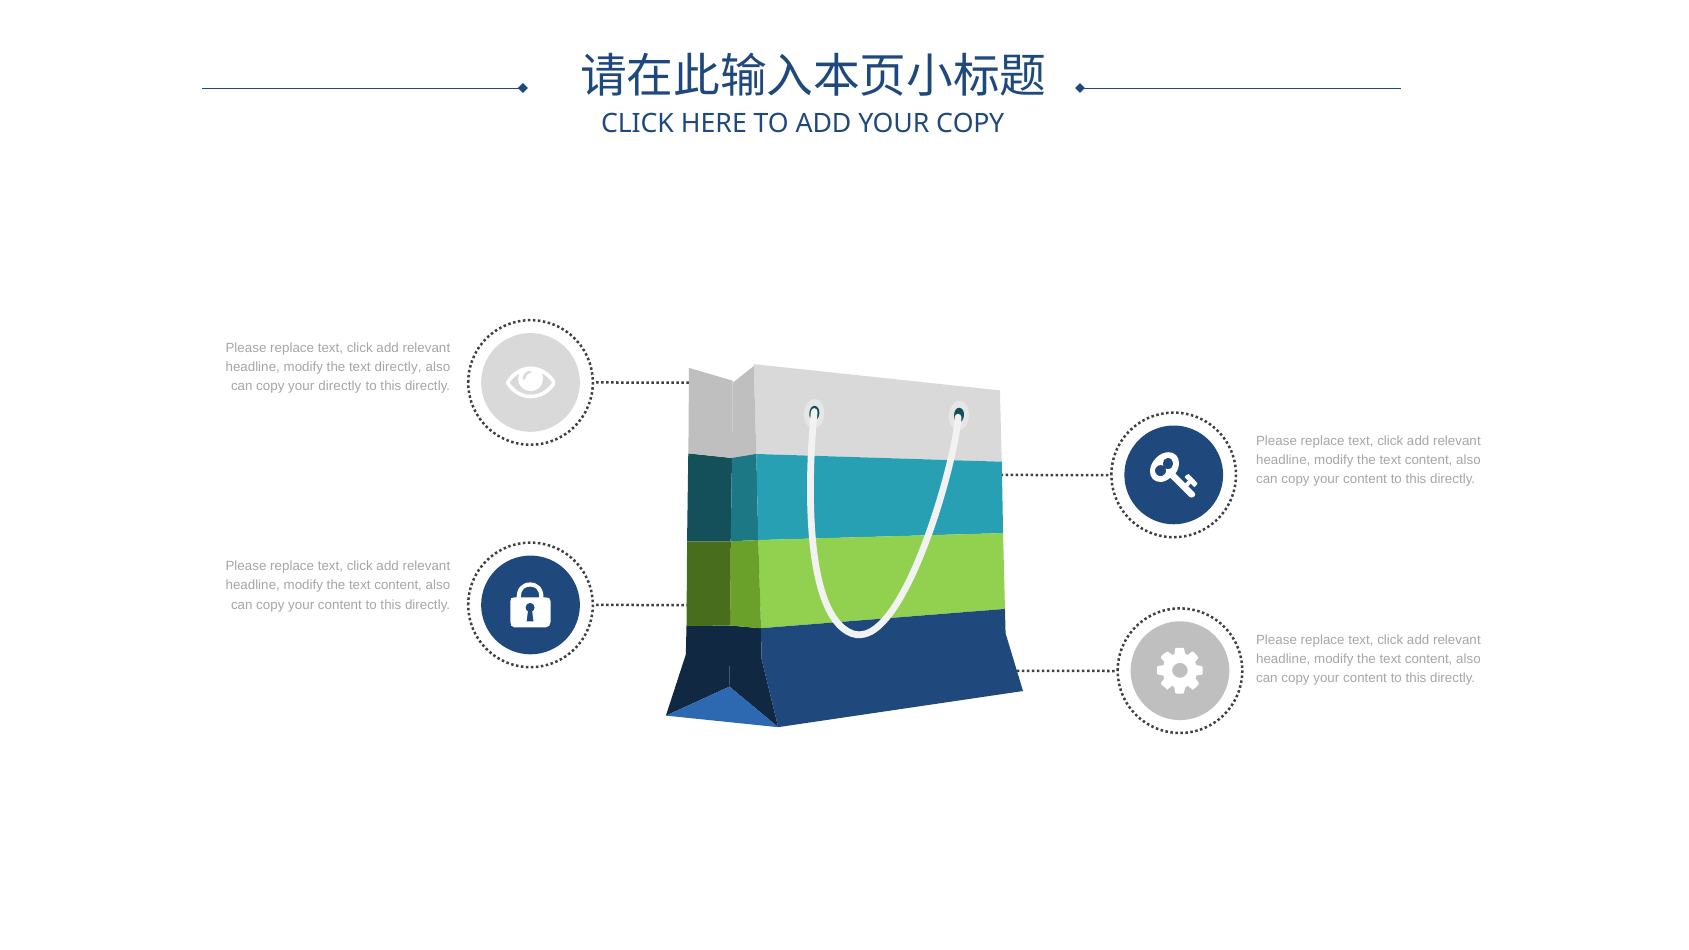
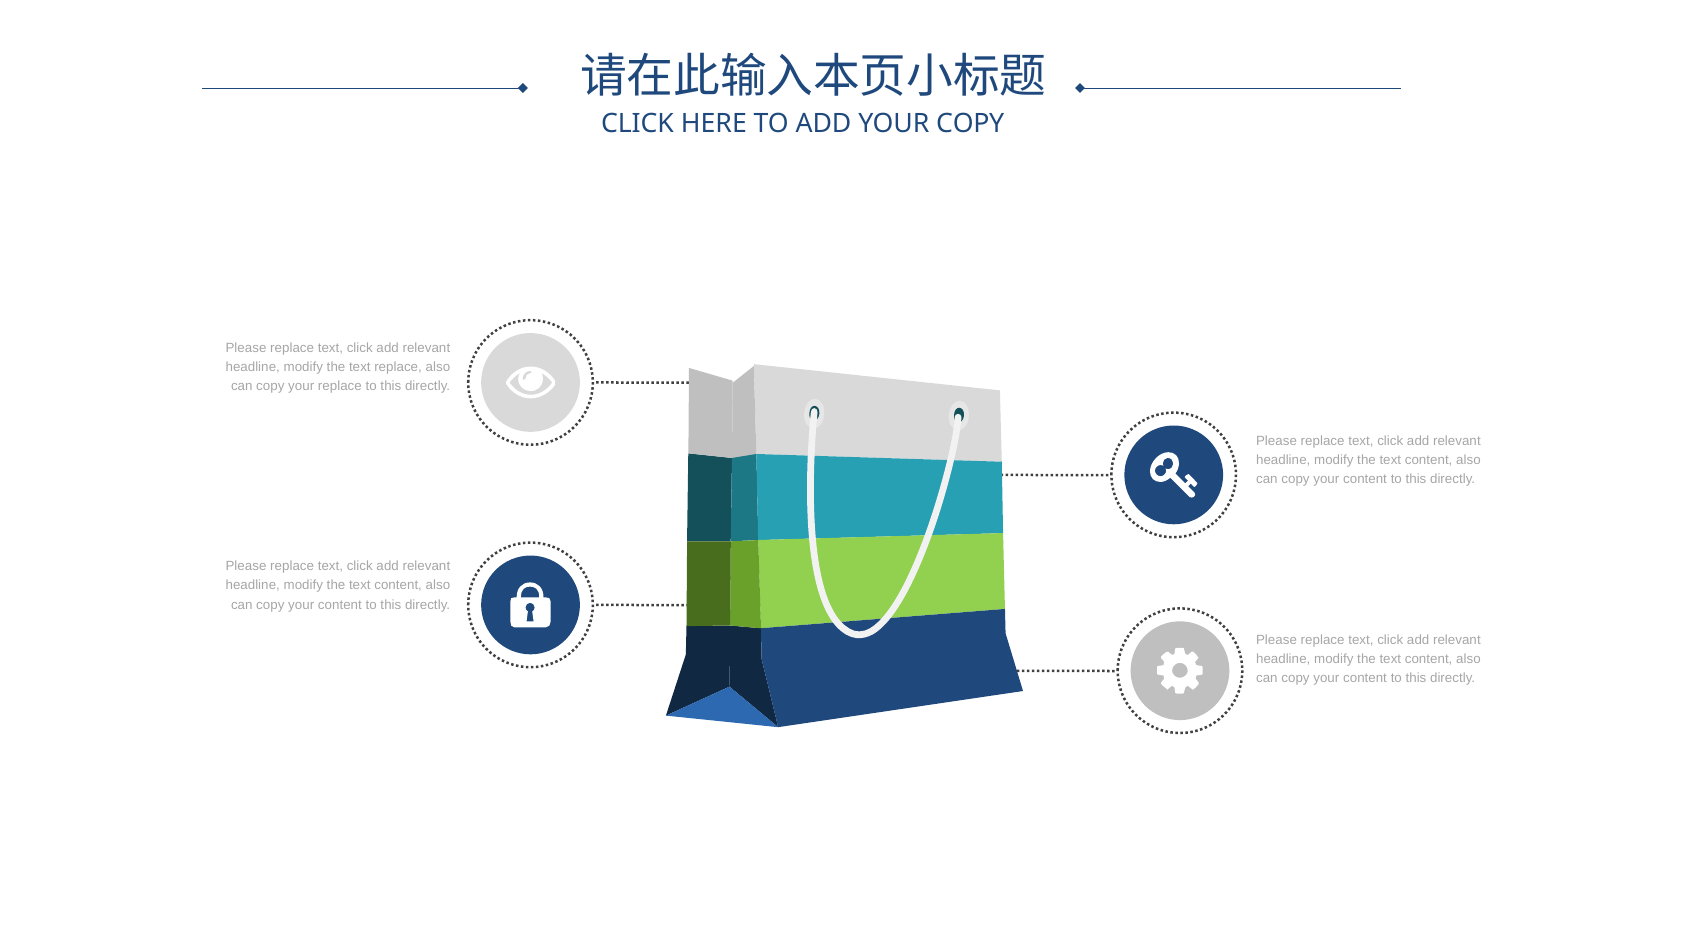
text directly: directly -> replace
your directly: directly -> replace
